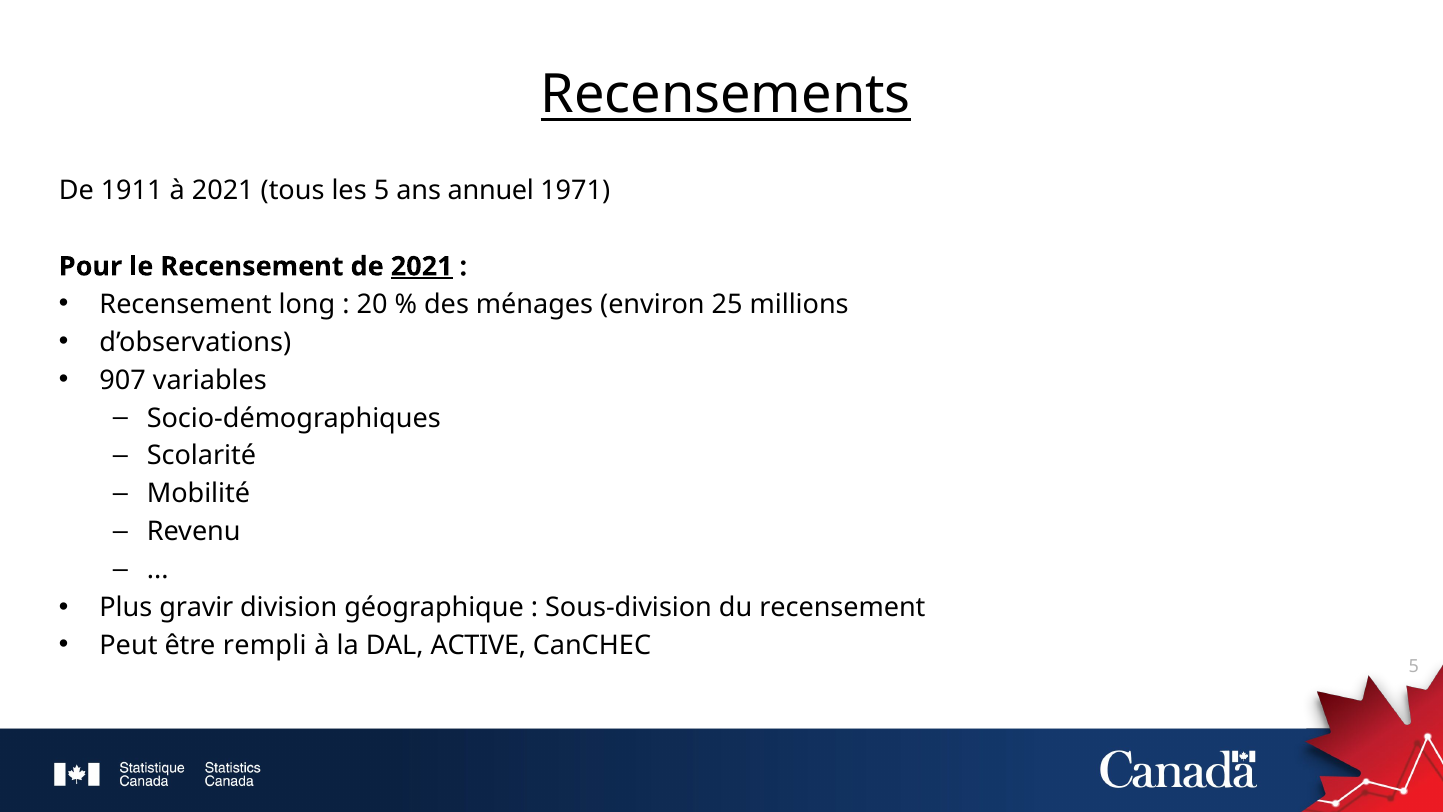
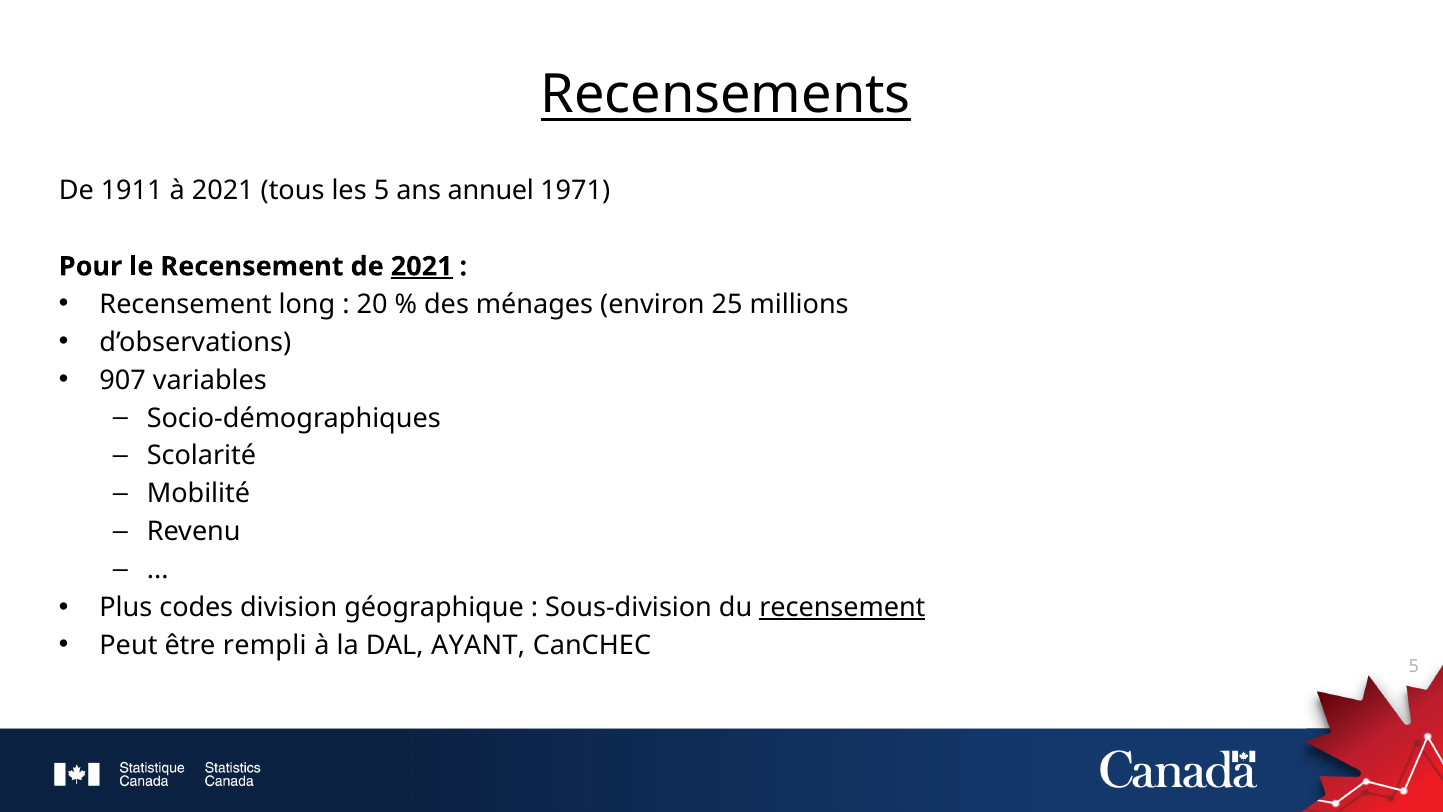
gravir: gravir -> codes
recensement at (842, 607) underline: none -> present
ACTIVE: ACTIVE -> AYANT
